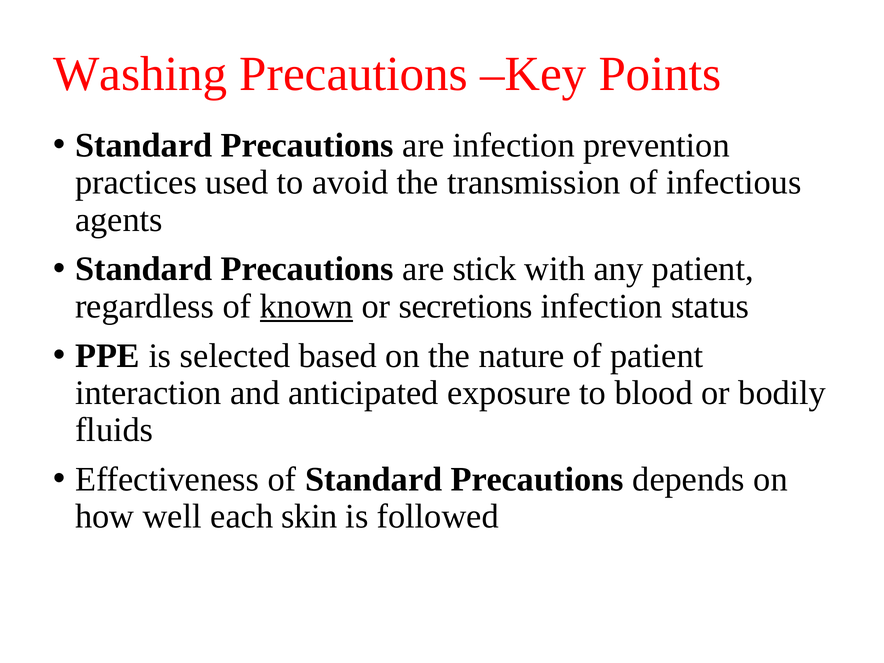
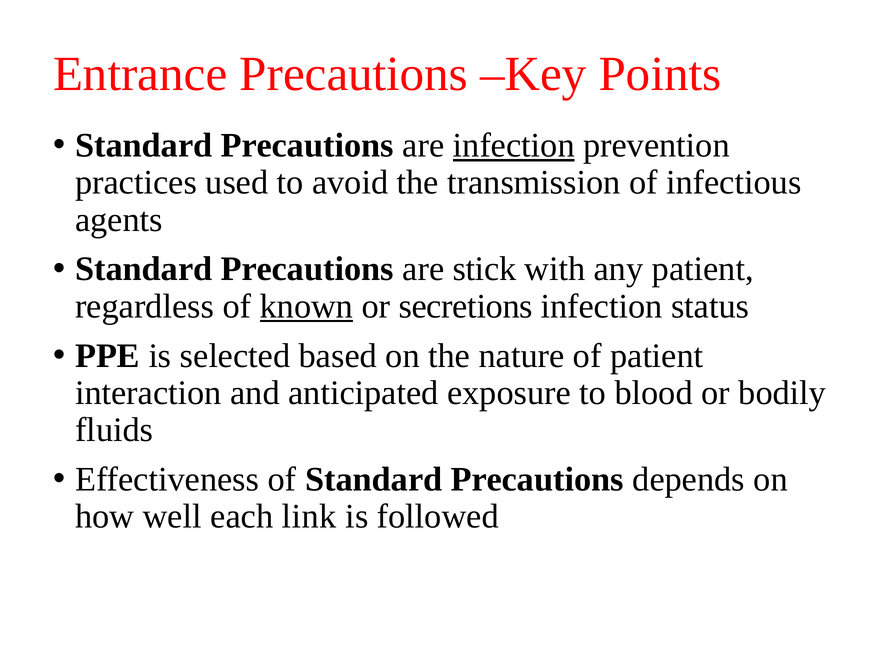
Washing: Washing -> Entrance
infection at (514, 145) underline: none -> present
skin: skin -> link
